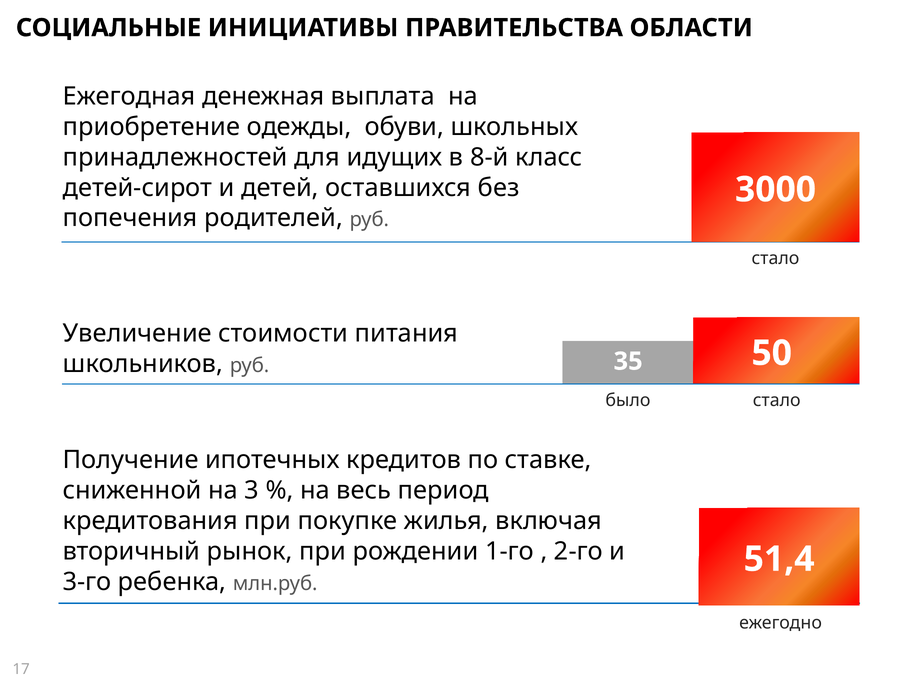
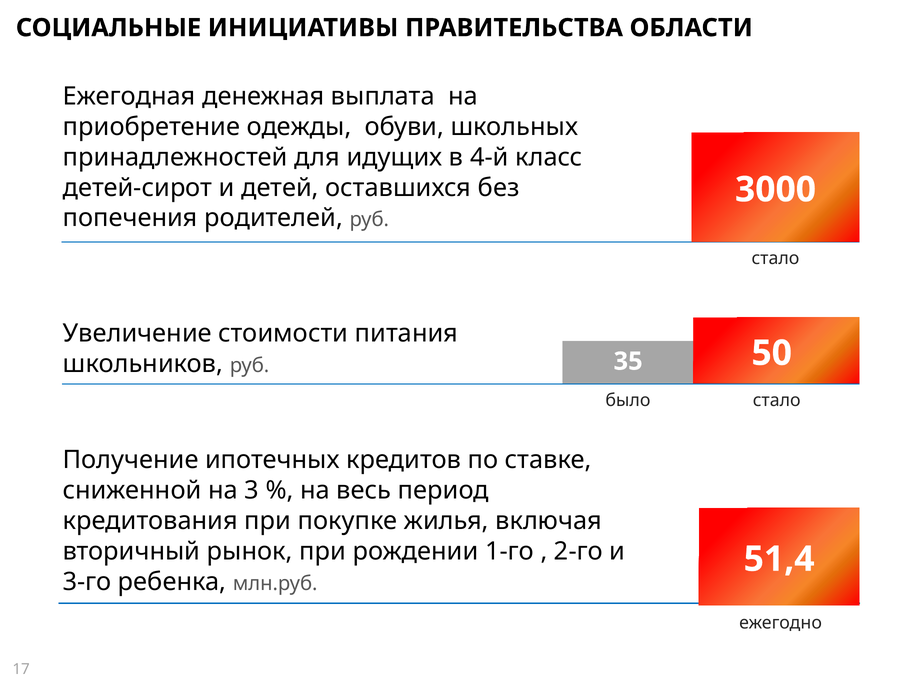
8-й: 8-й -> 4-й
